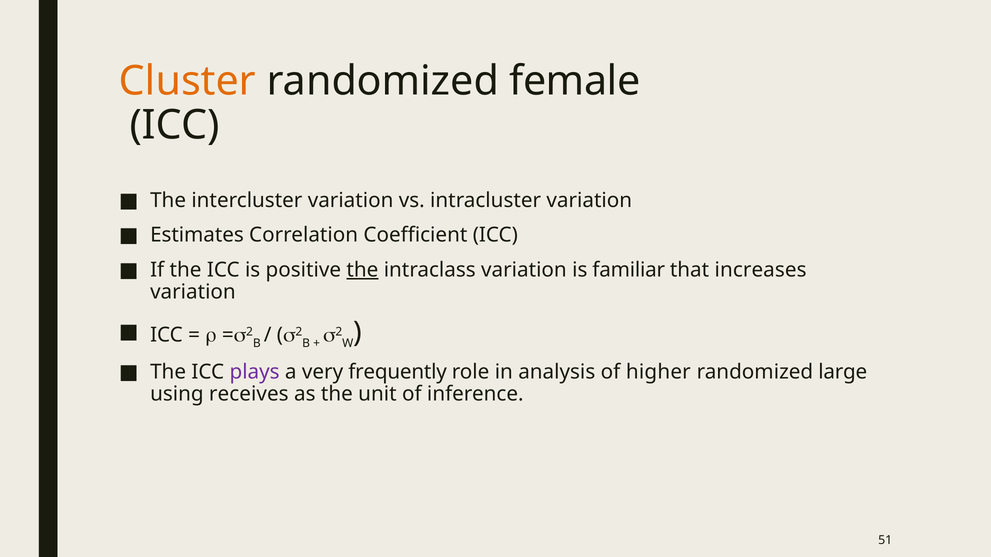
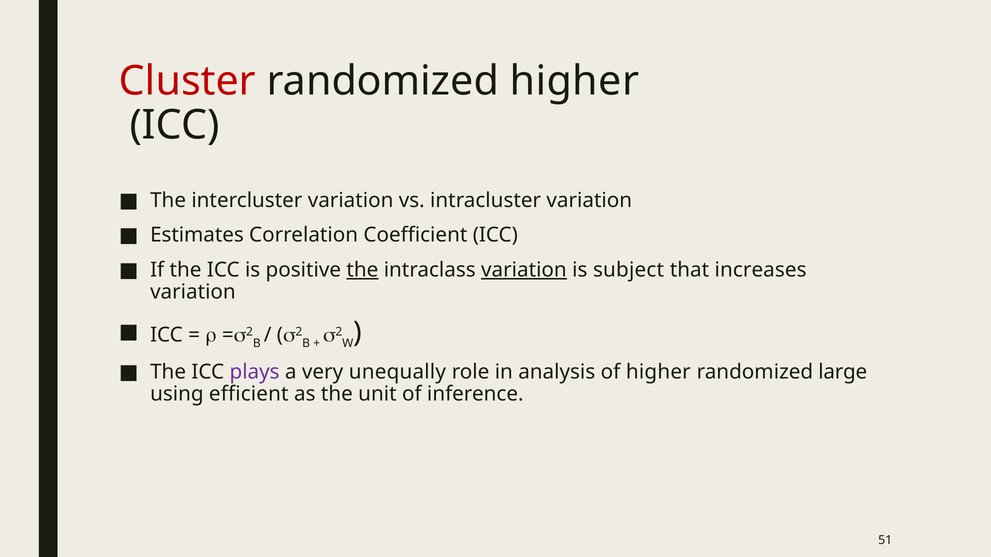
Cluster colour: orange -> red
randomized female: female -> higher
variation at (524, 270) underline: none -> present
familiar: familiar -> subject
frequently: frequently -> unequally
receives: receives -> efficient
